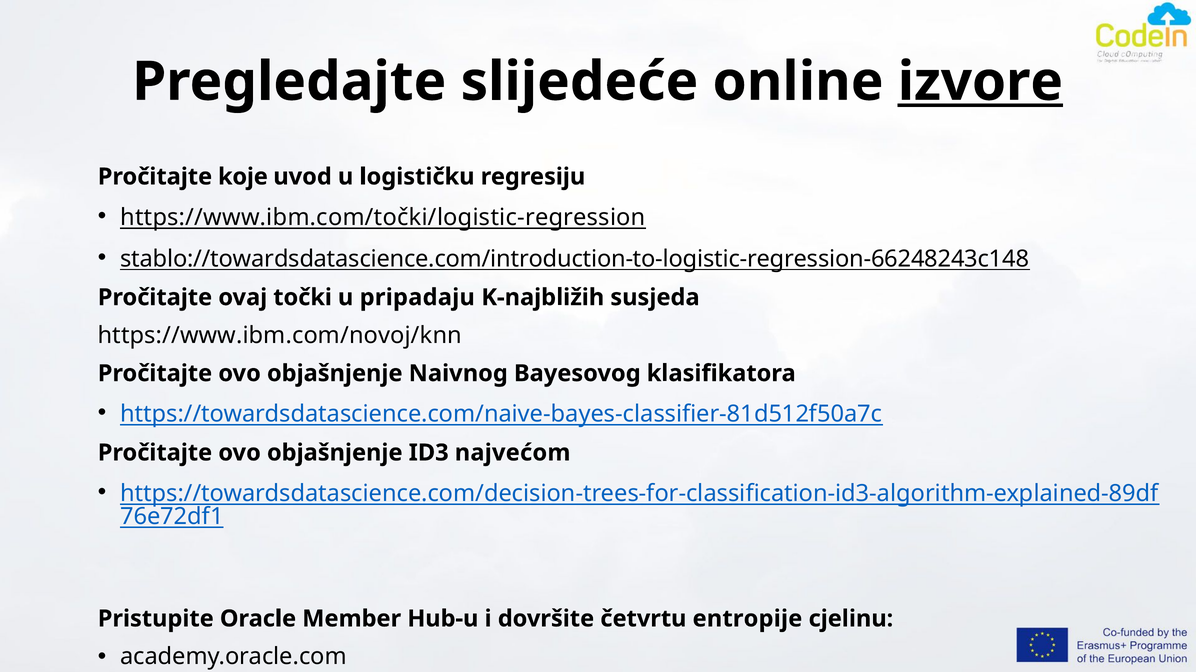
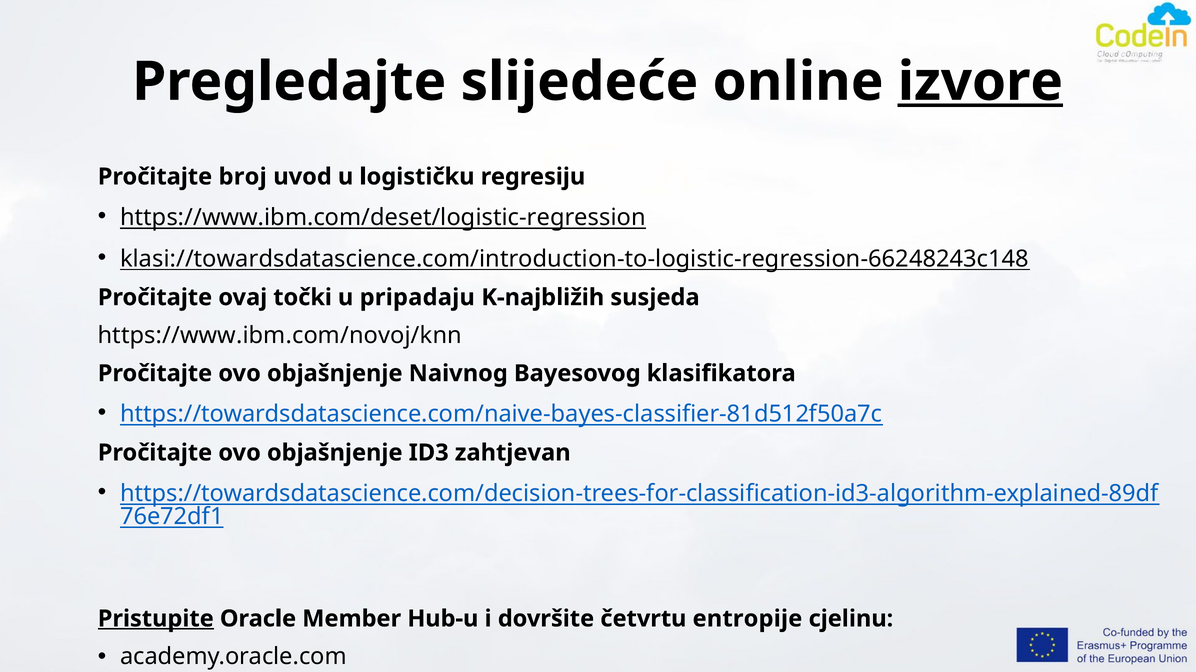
koje: koje -> broj
https://www.ibm.com/točki/logistic-regression: https://www.ibm.com/točki/logistic-regression -> https://www.ibm.com/deset/logistic-regression
stablo://towardsdatascience.com/introduction-to-logistic-regression-66248243c148: stablo://towardsdatascience.com/introduction-to-logistic-regression-66248243c148 -> klasi://towardsdatascience.com/introduction-to-logistic-regression-66248243c148
najvećom: najvećom -> zahtjevan
Pristupite underline: none -> present
